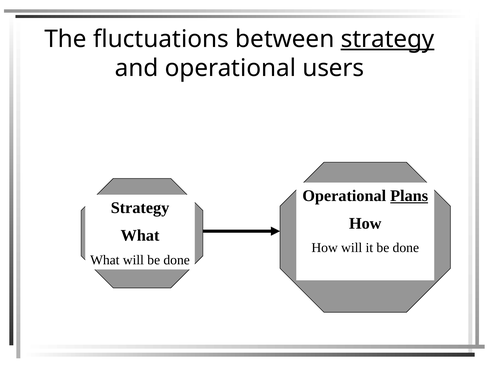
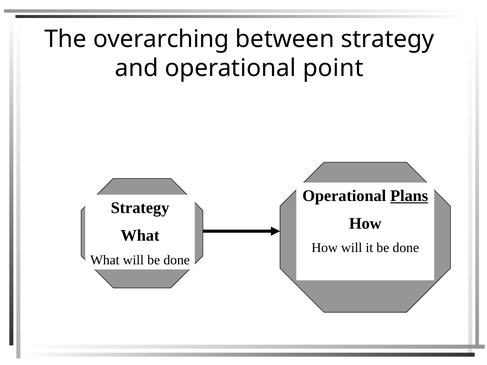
fluctuations: fluctuations -> overarching
strategy at (388, 39) underline: present -> none
users: users -> point
